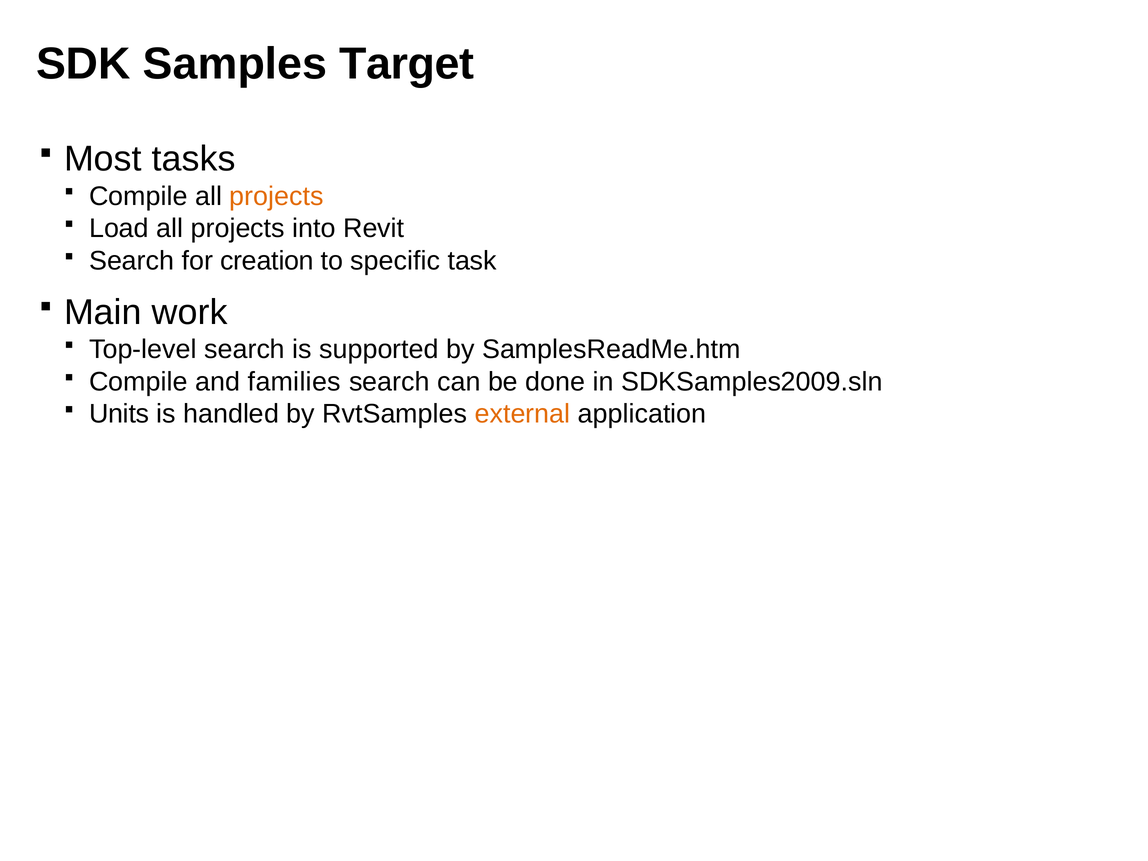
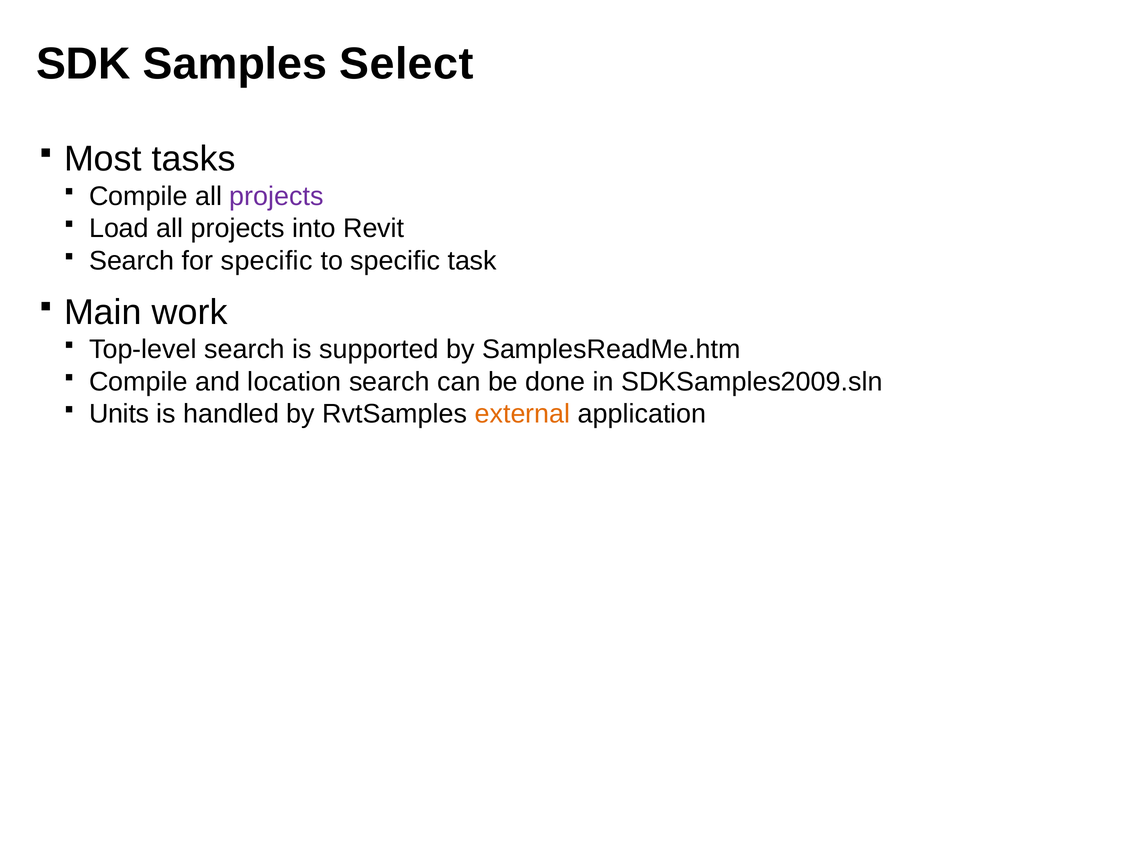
Target: Target -> Select
projects at (277, 196) colour: orange -> purple
for creation: creation -> specific
families: families -> location
